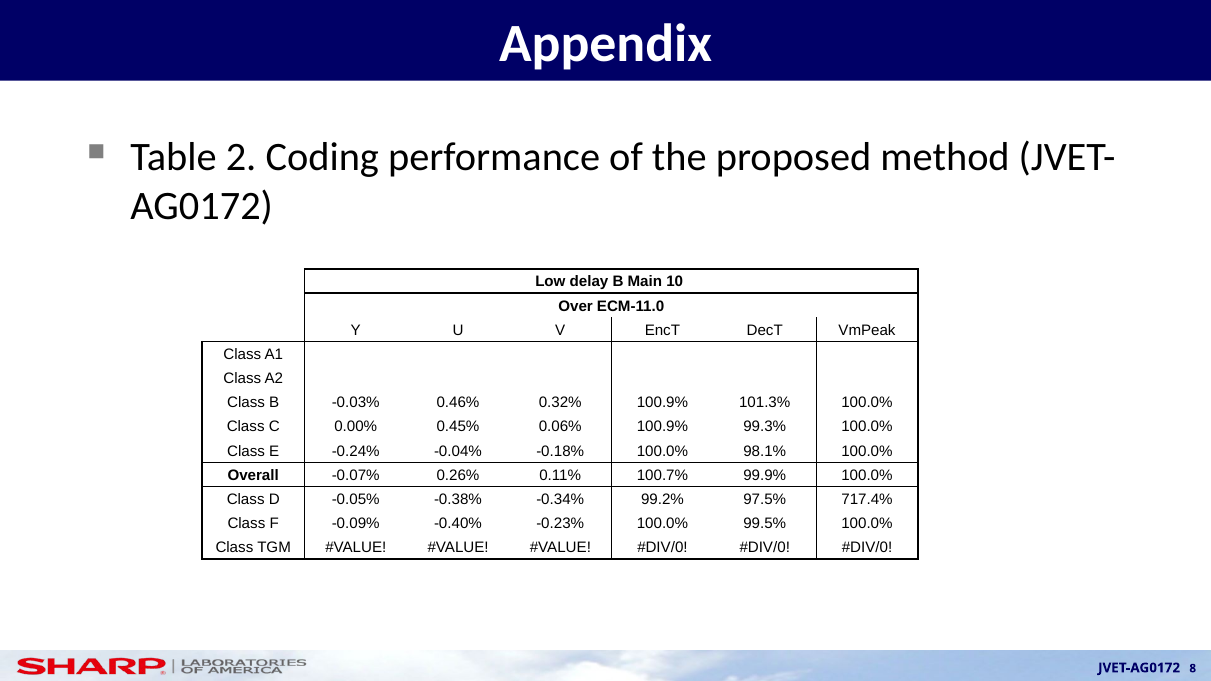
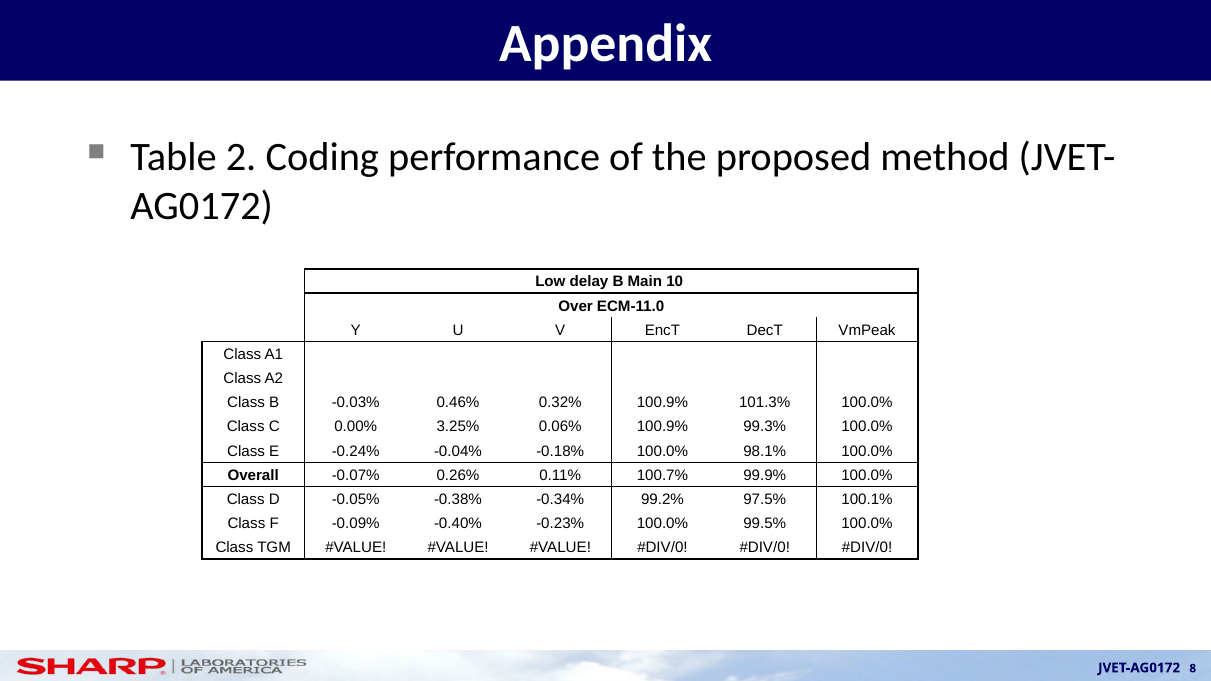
0.45%: 0.45% -> 3.25%
717.4%: 717.4% -> 100.1%
